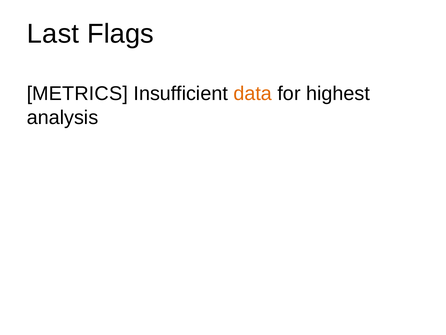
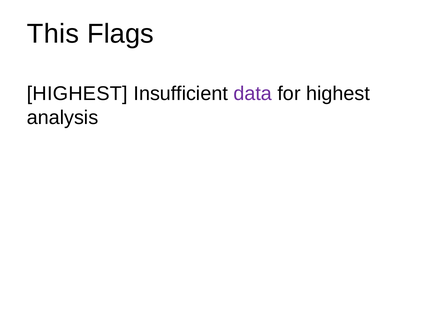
Last: Last -> This
METRICS at (77, 94): METRICS -> HIGHEST
data colour: orange -> purple
